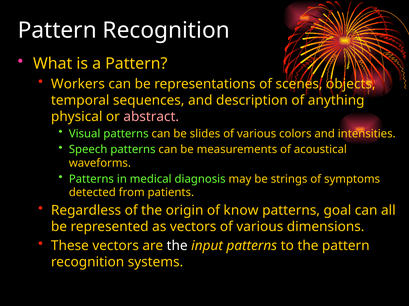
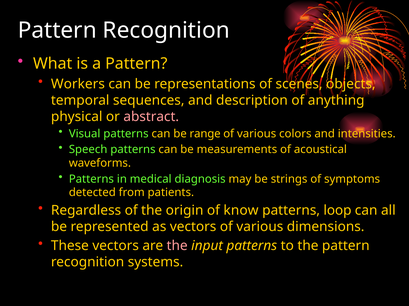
slides: slides -> range
goal: goal -> loop
the at (177, 246) colour: white -> pink
